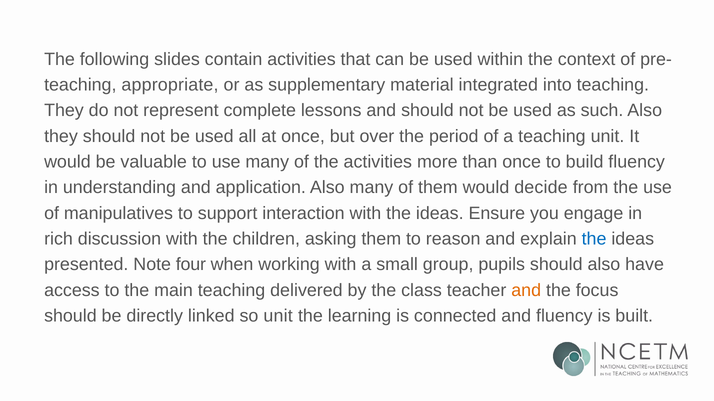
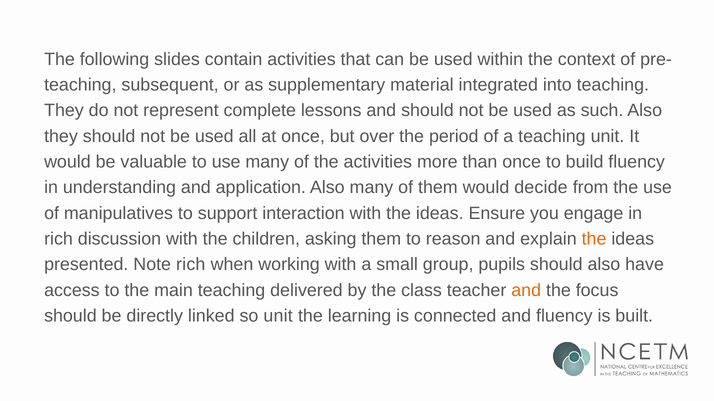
appropriate: appropriate -> subsequent
the at (594, 239) colour: blue -> orange
Note four: four -> rich
